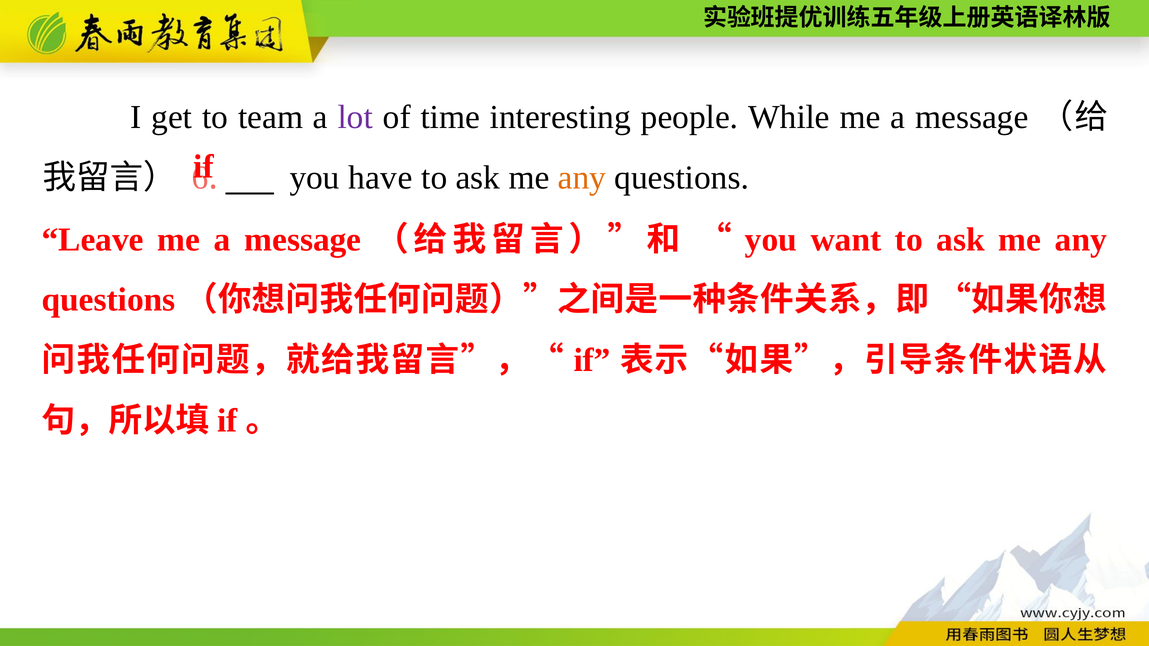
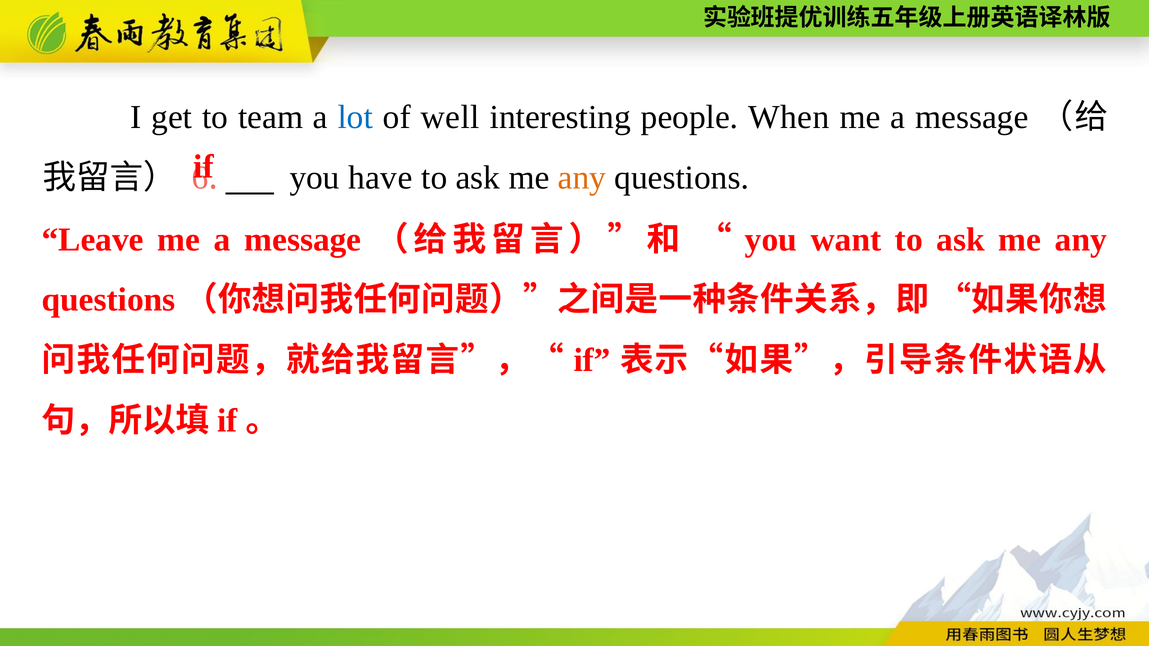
lot colour: purple -> blue
time: time -> well
While: While -> When
